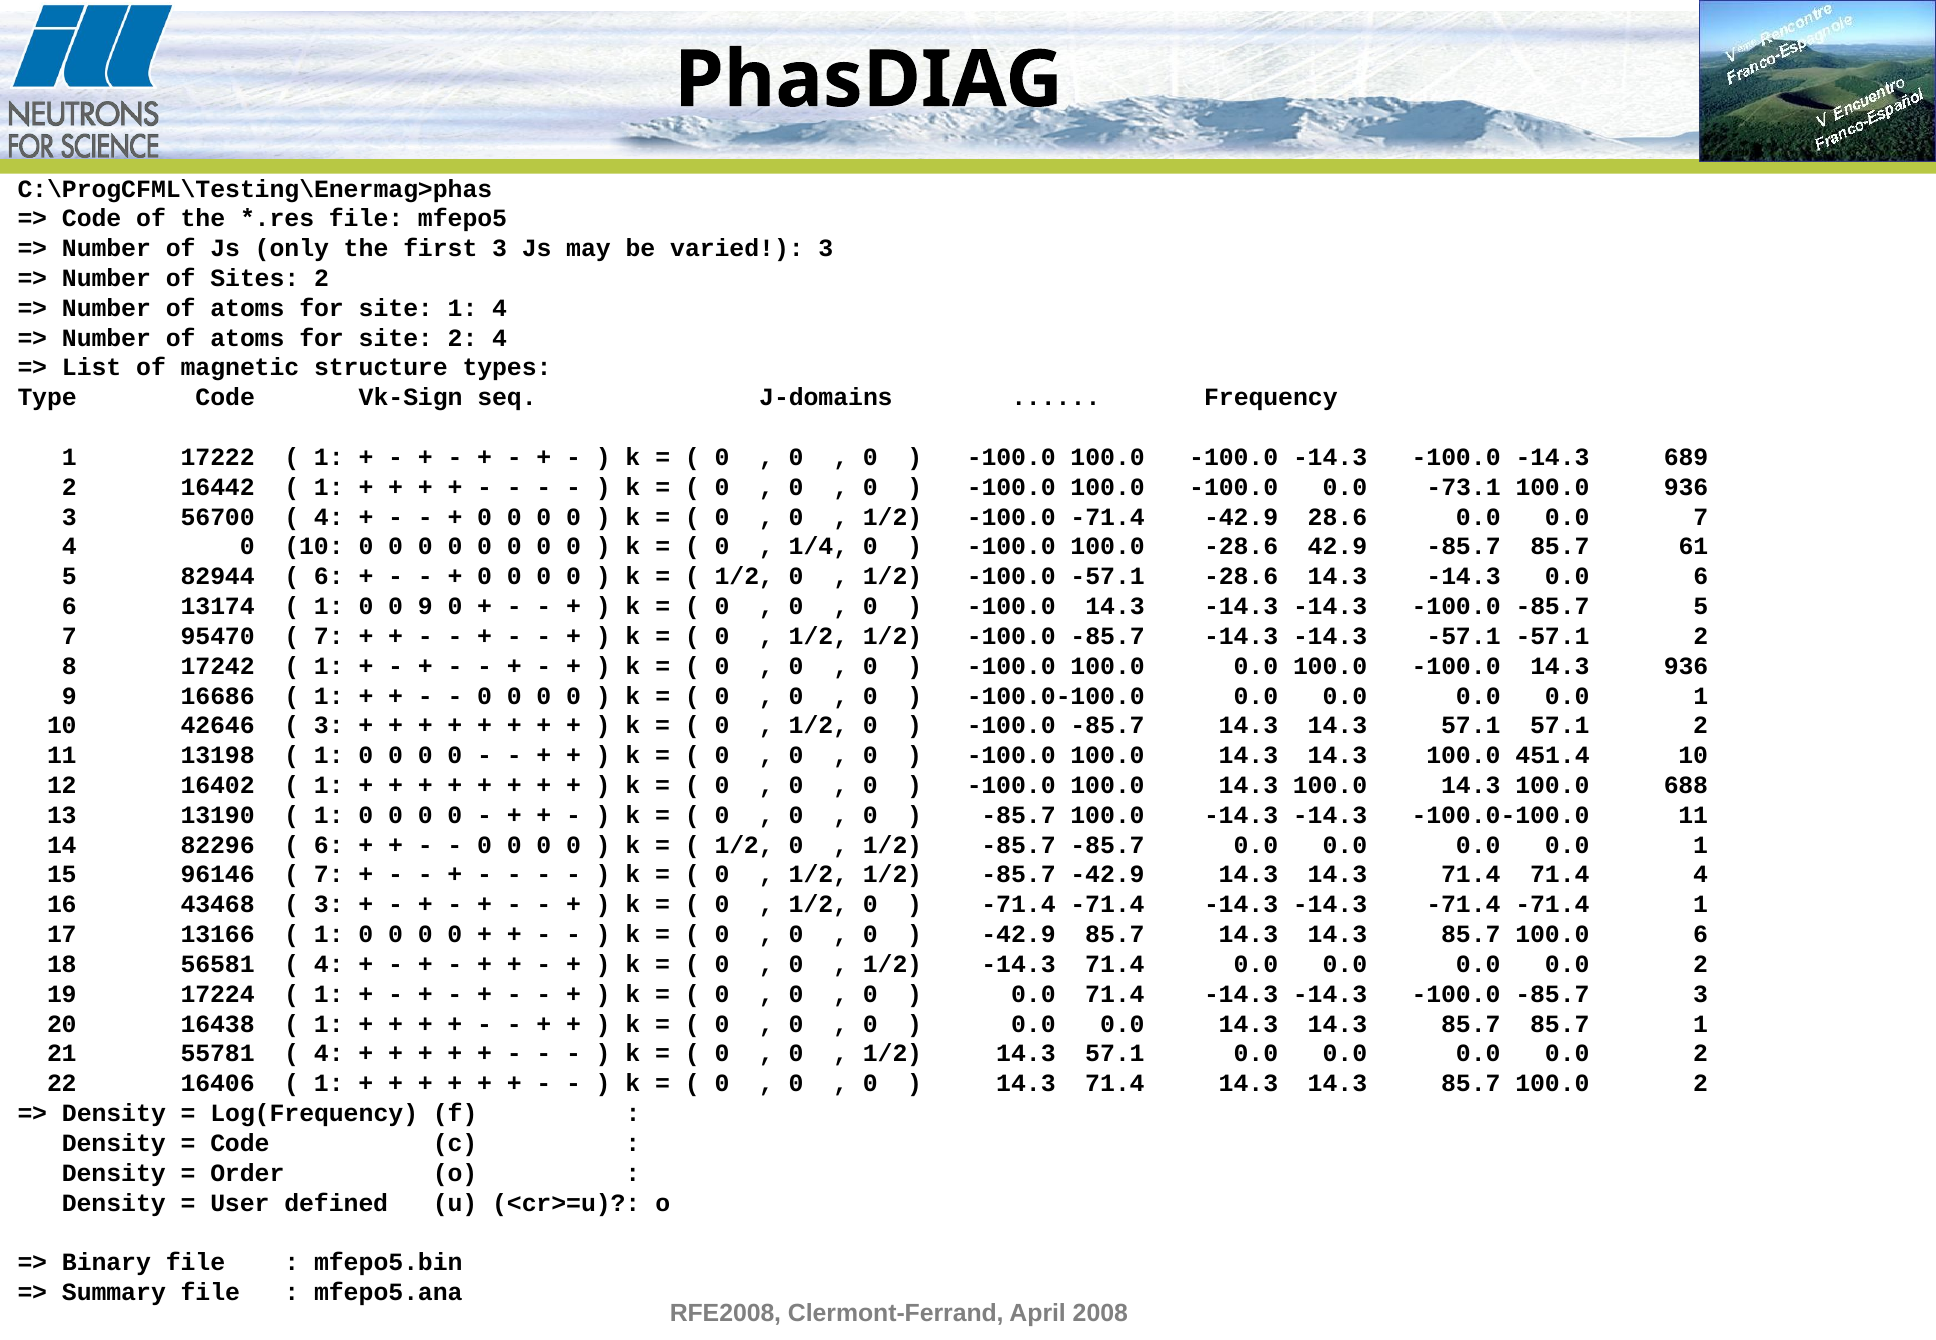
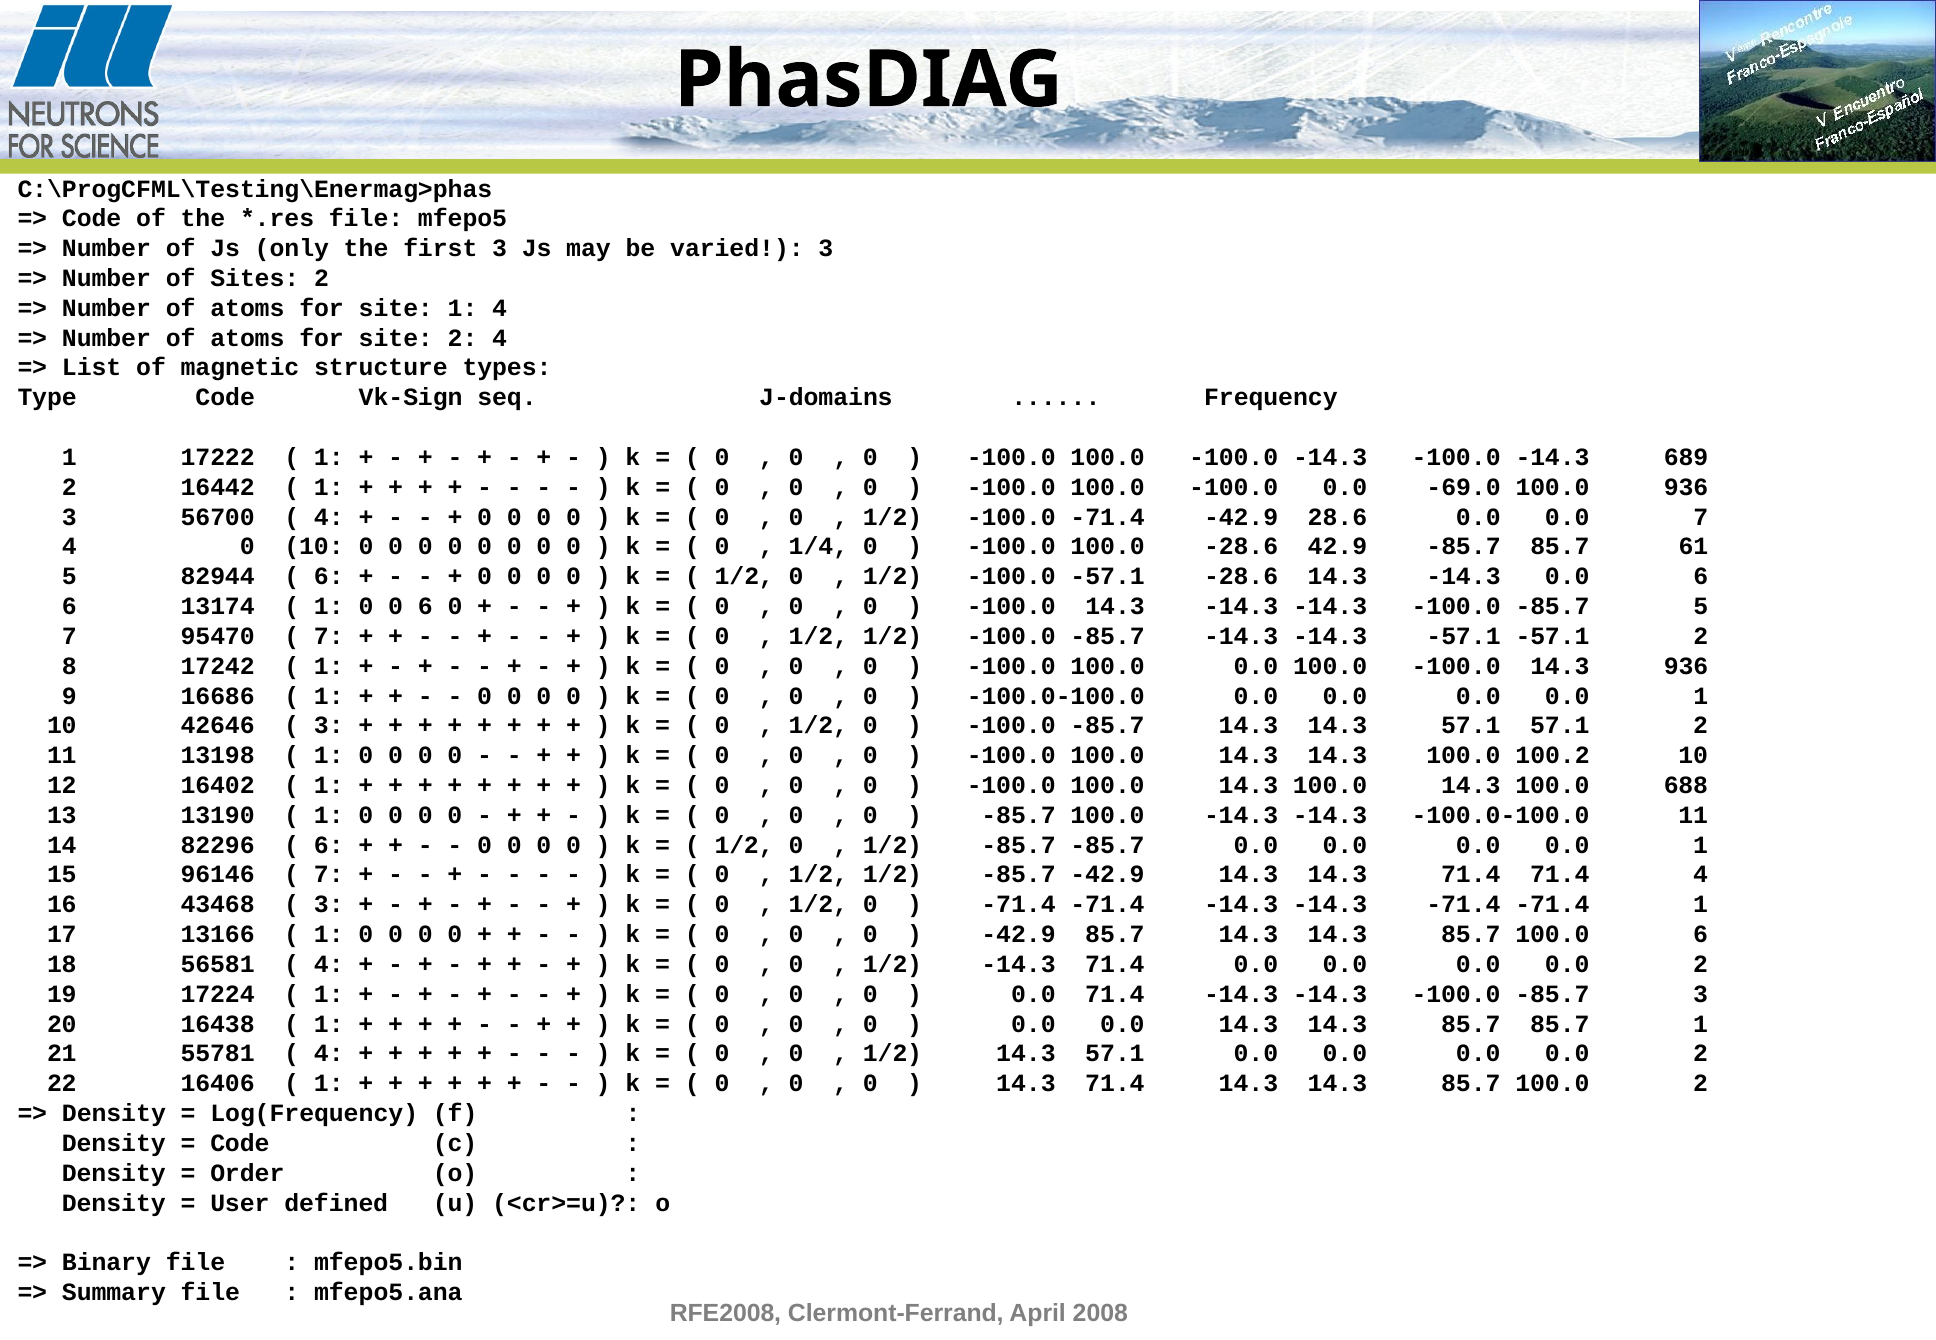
-73.1: -73.1 -> -69.0
0 9: 9 -> 6
451.4: 451.4 -> 100.2
